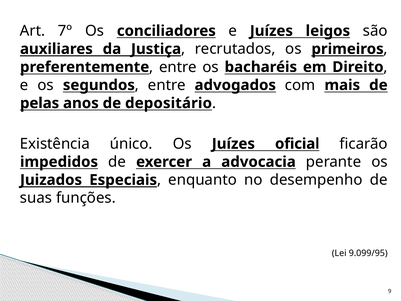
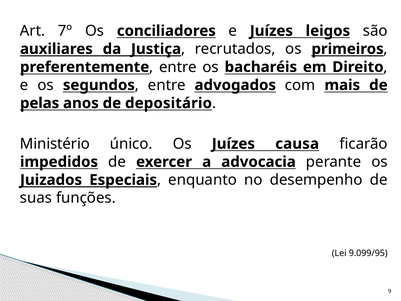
Existência: Existência -> Ministério
oficial: oficial -> causa
